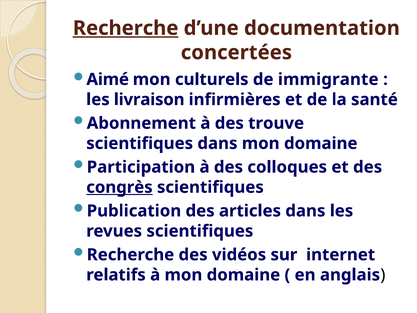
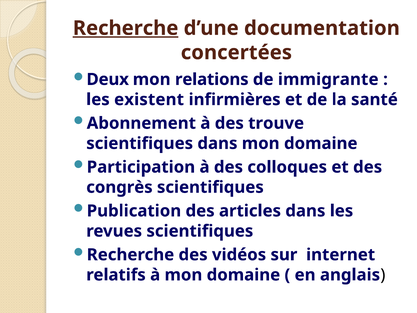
Aimé: Aimé -> Deux
culturels: culturels -> relations
livraison: livraison -> existent
congrès underline: present -> none
